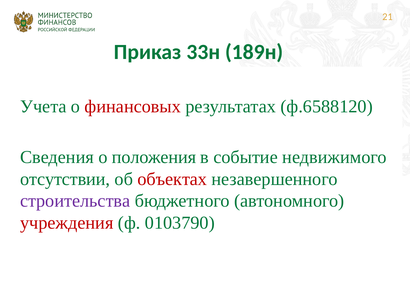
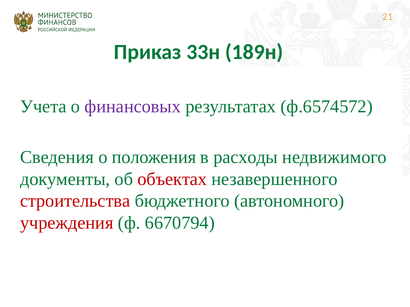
финансовых colour: red -> purple
ф.6588120: ф.6588120 -> ф.6574572
событие: событие -> расходы
отсутствии: отсутствии -> документы
строительства colour: purple -> red
0103790: 0103790 -> 6670794
